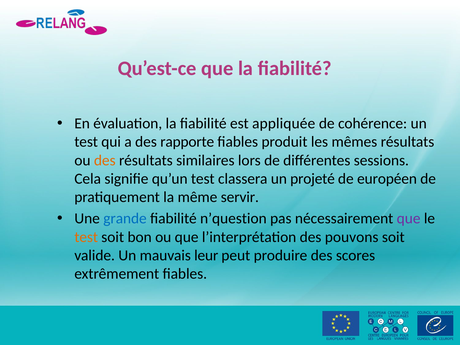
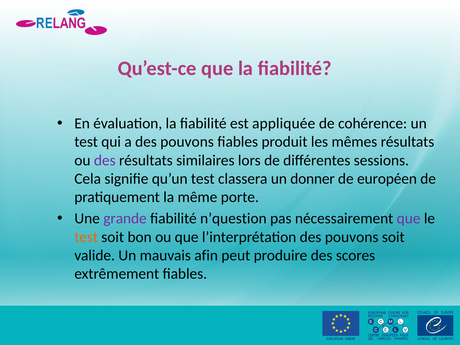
a des rapporte: rapporte -> pouvons
des at (105, 160) colour: orange -> purple
projeté: projeté -> donner
servir: servir -> porte
grande colour: blue -> purple
leur: leur -> afin
